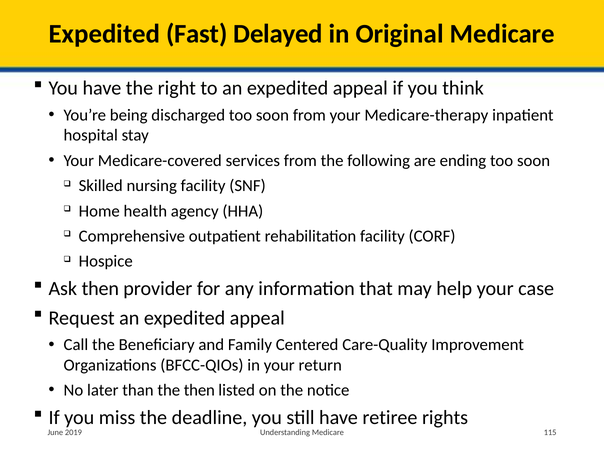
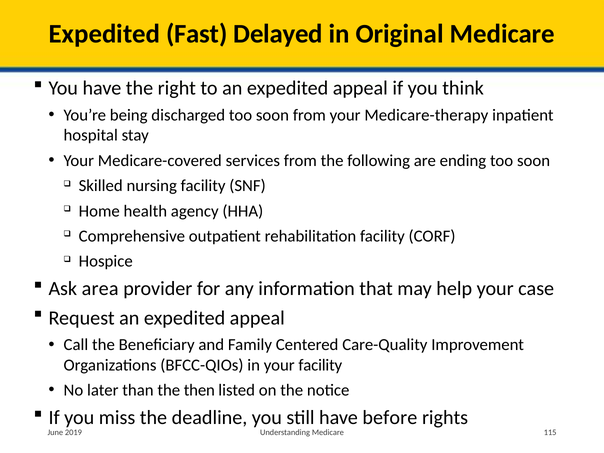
Ask then: then -> area
your return: return -> facility
retiree: retiree -> before
